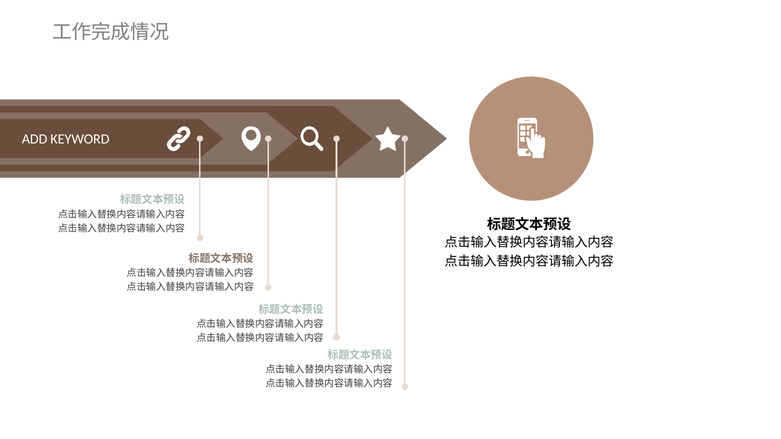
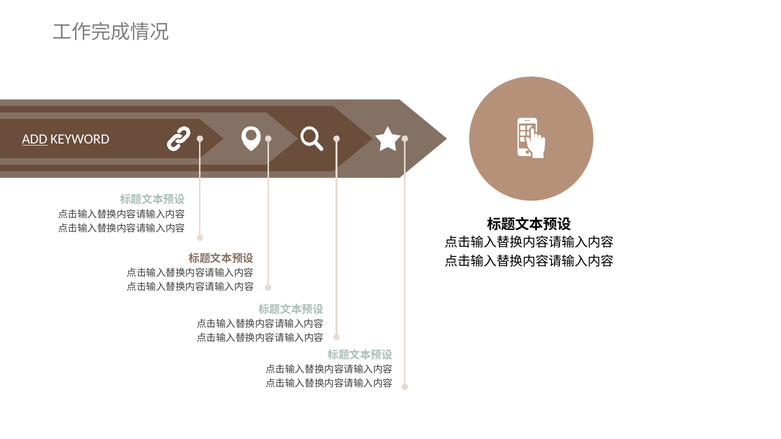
ADD underline: none -> present
